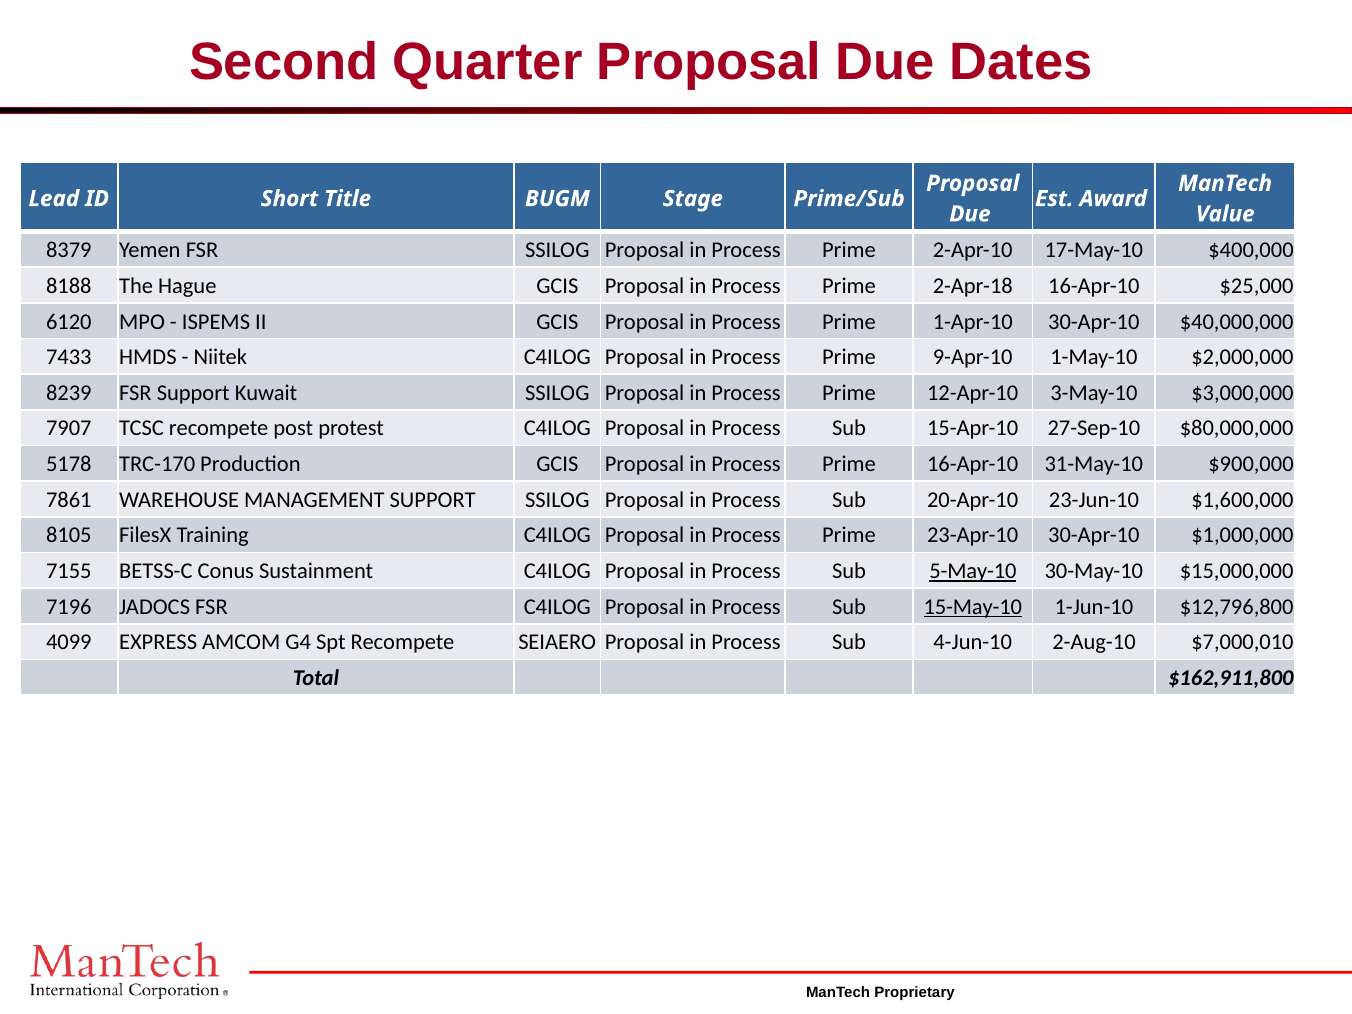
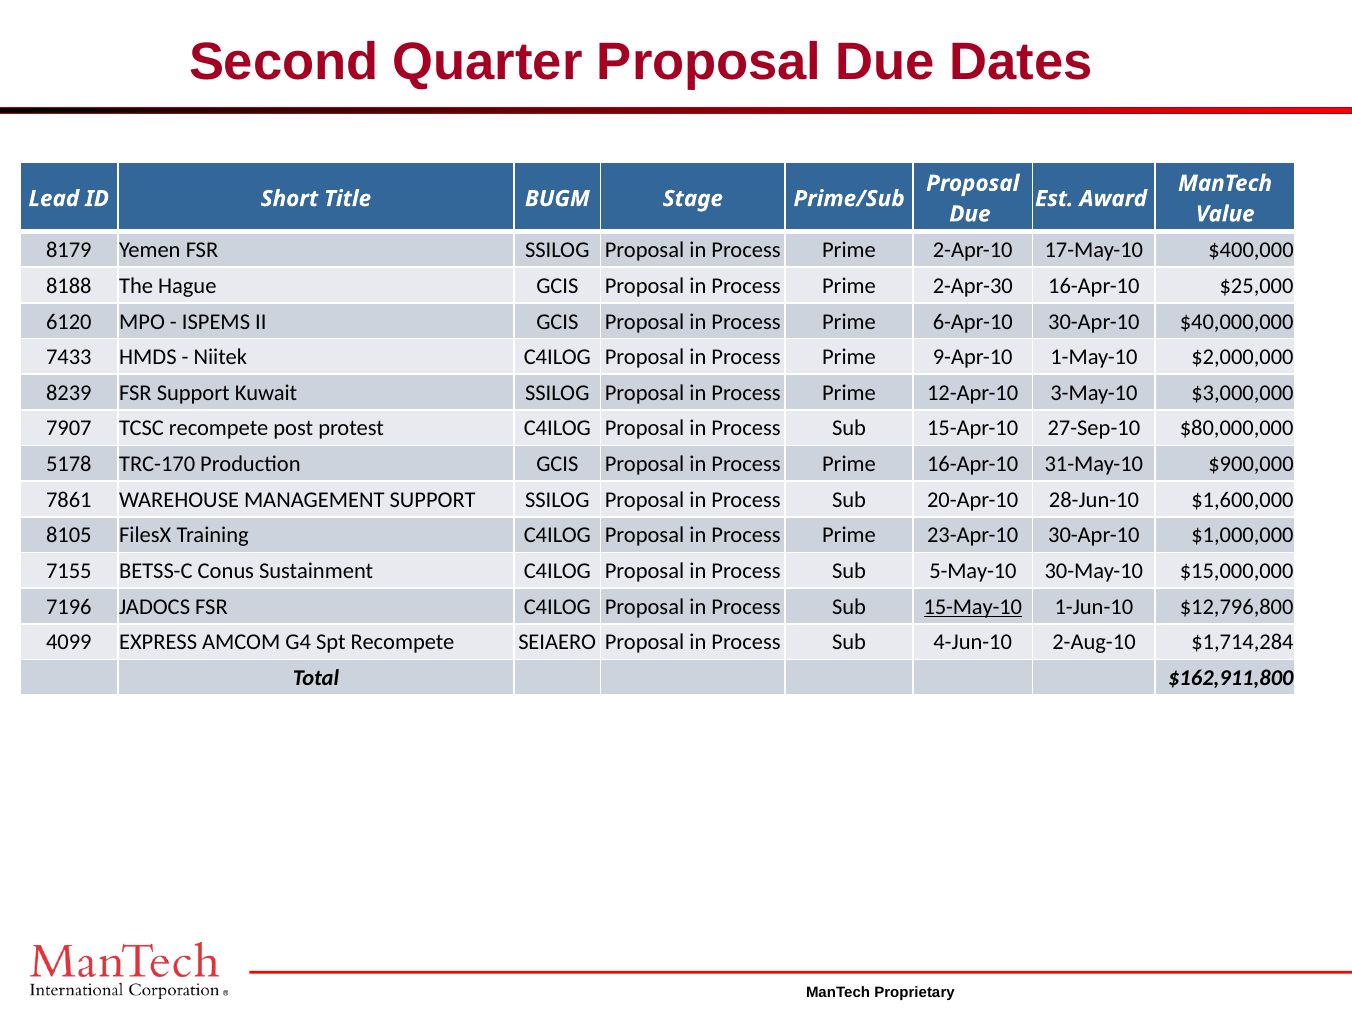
8379: 8379 -> 8179
2-Apr-18: 2-Apr-18 -> 2-Apr-30
1-Apr-10: 1-Apr-10 -> 6-Apr-10
23-Jun-10: 23-Jun-10 -> 28-Jun-10
5-May-10 underline: present -> none
$7,000,010: $7,000,010 -> $1,714,284
